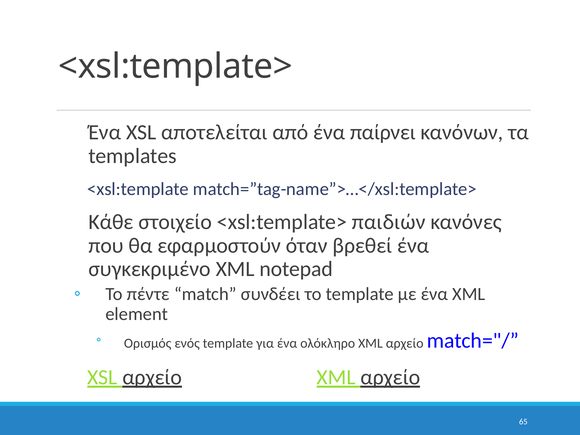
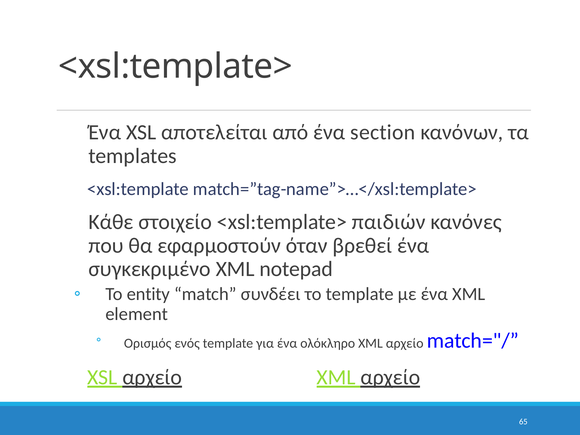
παίρνει: παίρνει -> section
πέντε: πέντε -> entity
